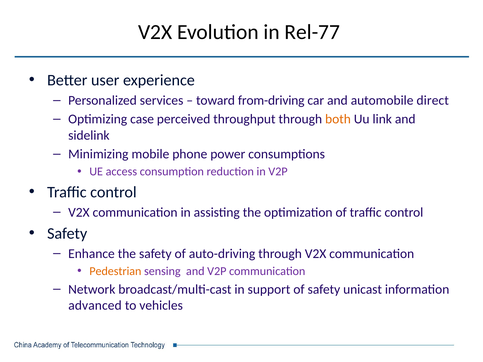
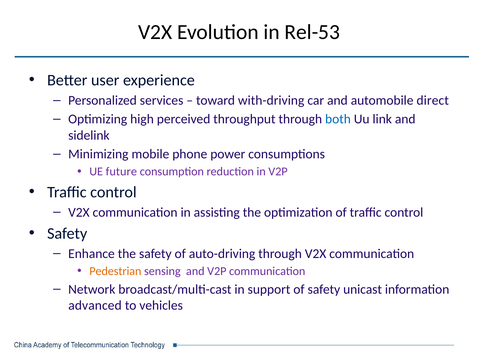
Rel-77: Rel-77 -> Rel-53
from-driving: from-driving -> with-driving
case: case -> high
both colour: orange -> blue
access: access -> future
